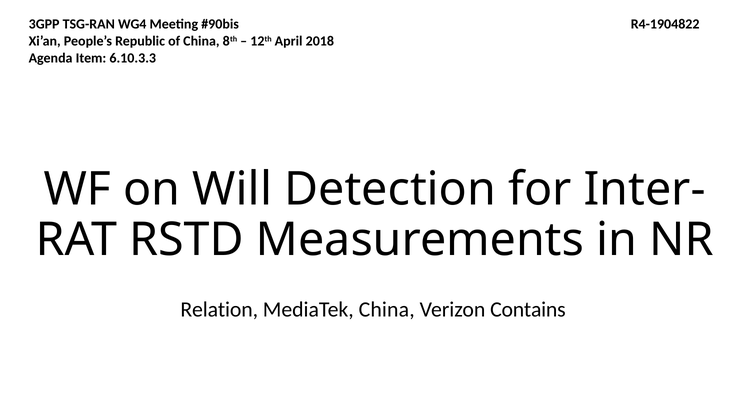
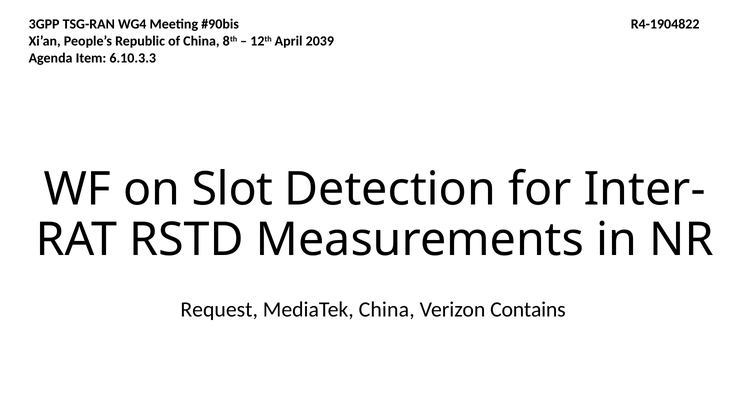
2018: 2018 -> 2039
Will: Will -> Slot
Relation: Relation -> Request
